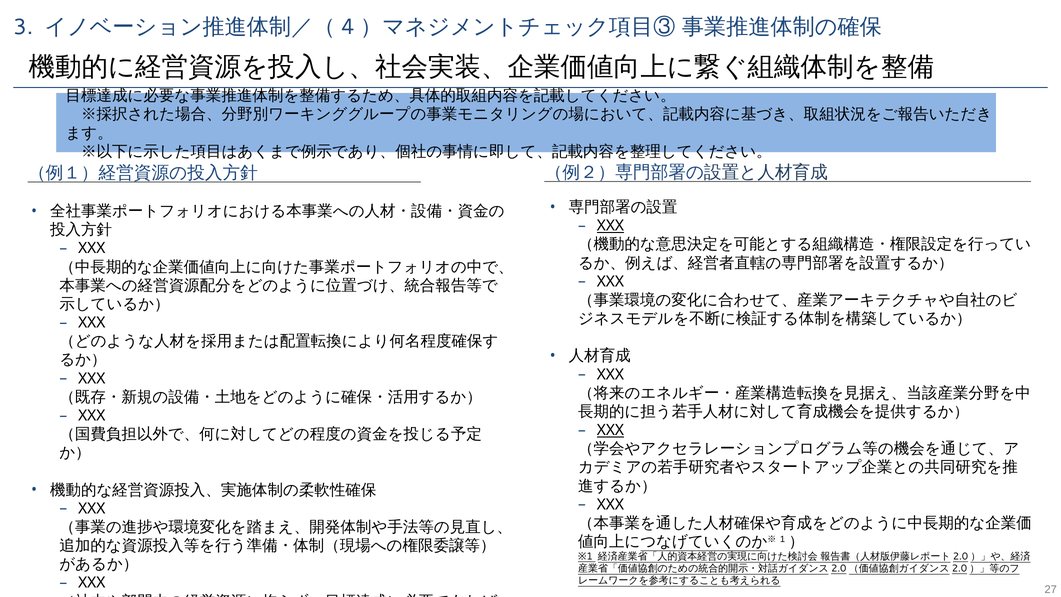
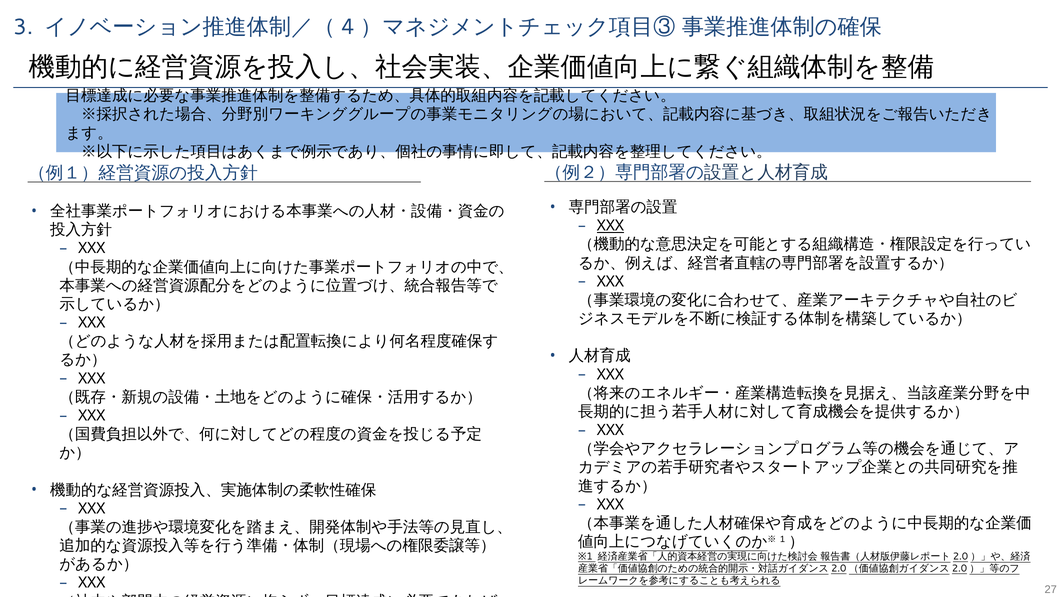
XXX at (610, 430) underline: present -> none
